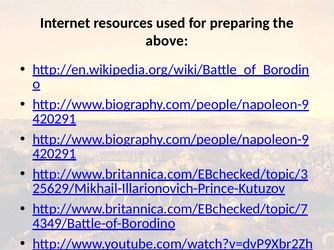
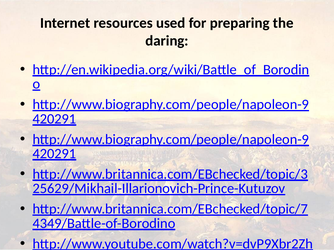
above: above -> daring
